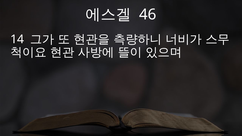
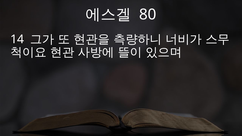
46: 46 -> 80
